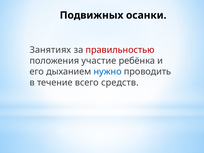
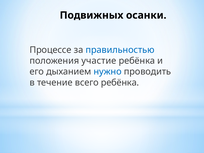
Занятиях: Занятиях -> Процессе
правильностью colour: red -> blue
всего средств: средств -> ребёнка
